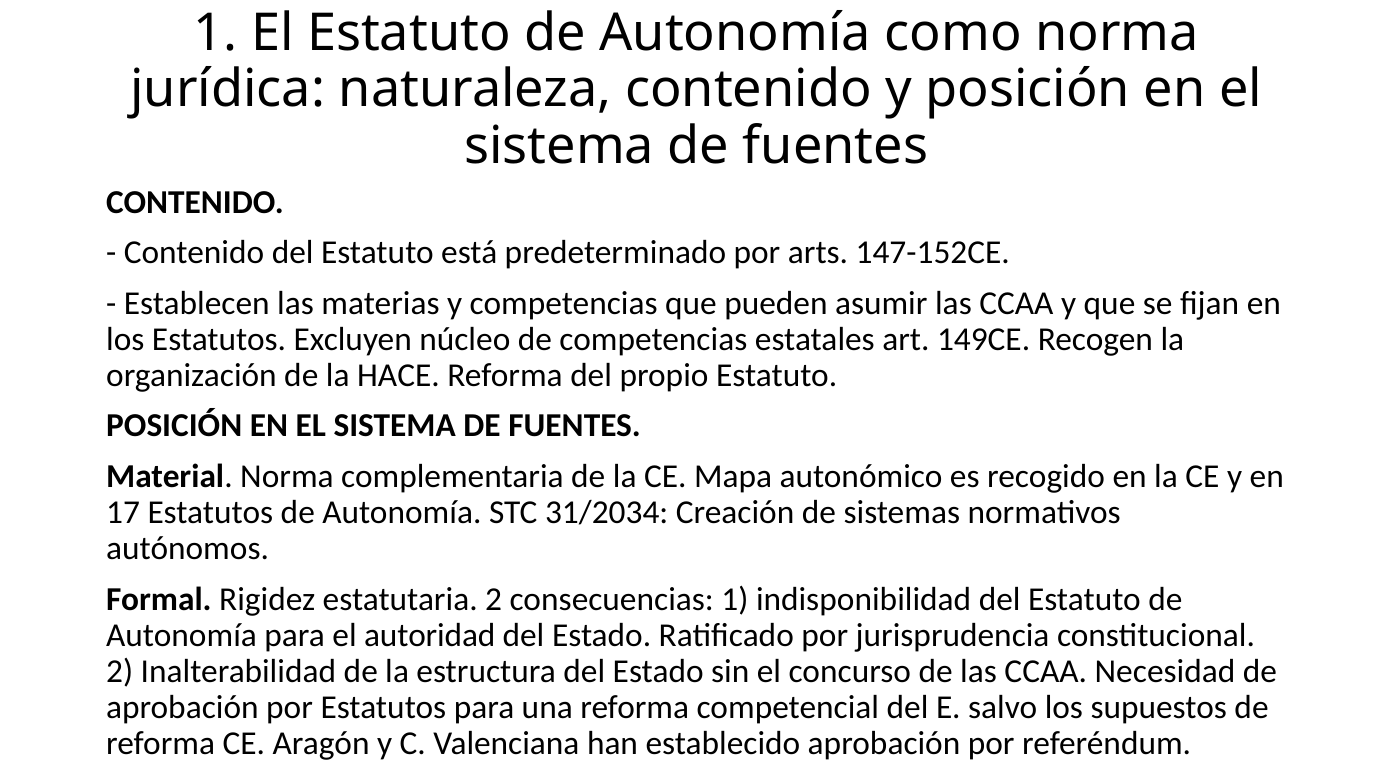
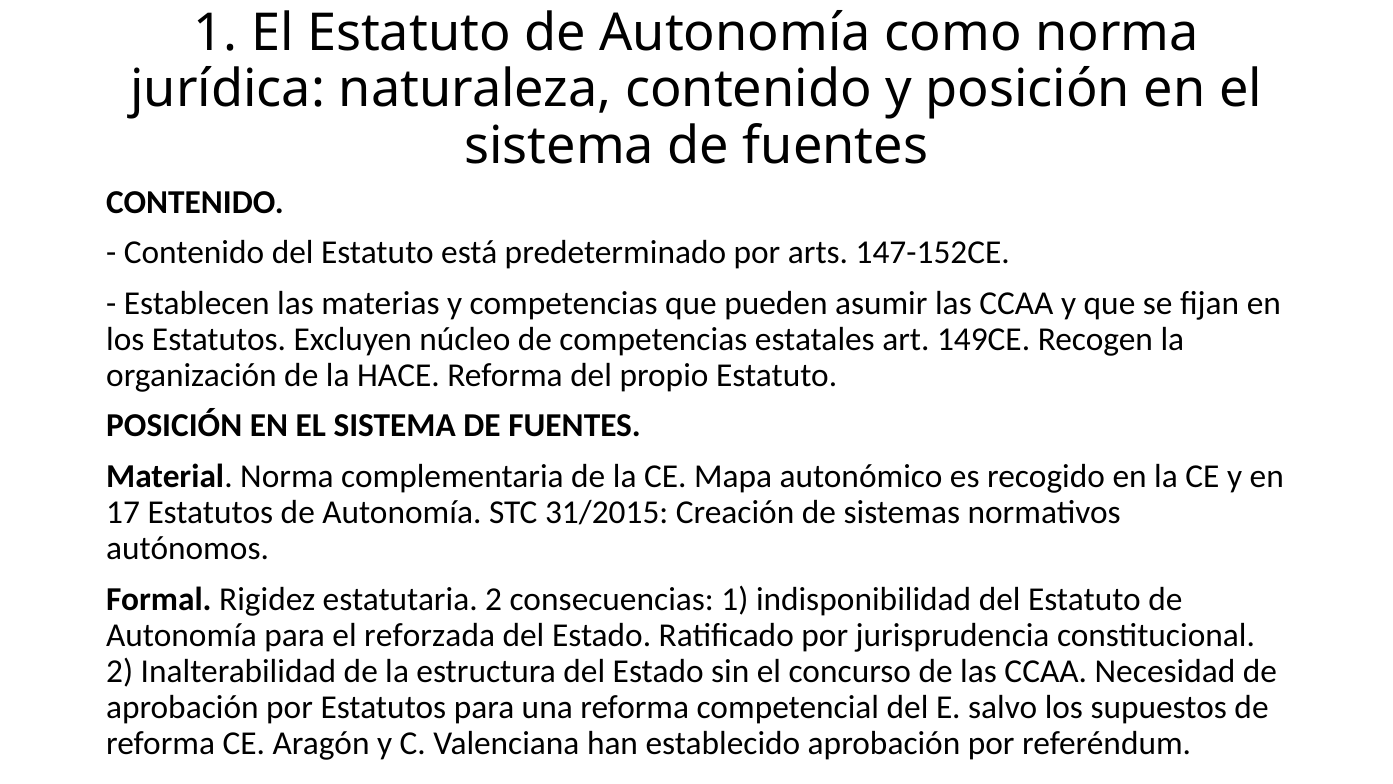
31/2034: 31/2034 -> 31/2015
autoridad: autoridad -> reforzada
